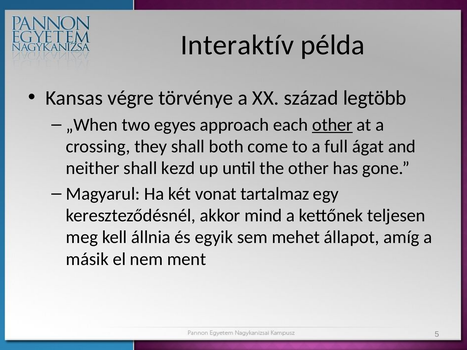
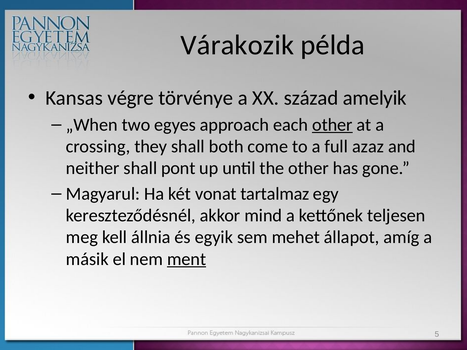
Interaktív: Interaktív -> Várakozik
legtöbb: legtöbb -> amelyik
ágat: ágat -> azaz
kezd: kezd -> pont
ment underline: none -> present
